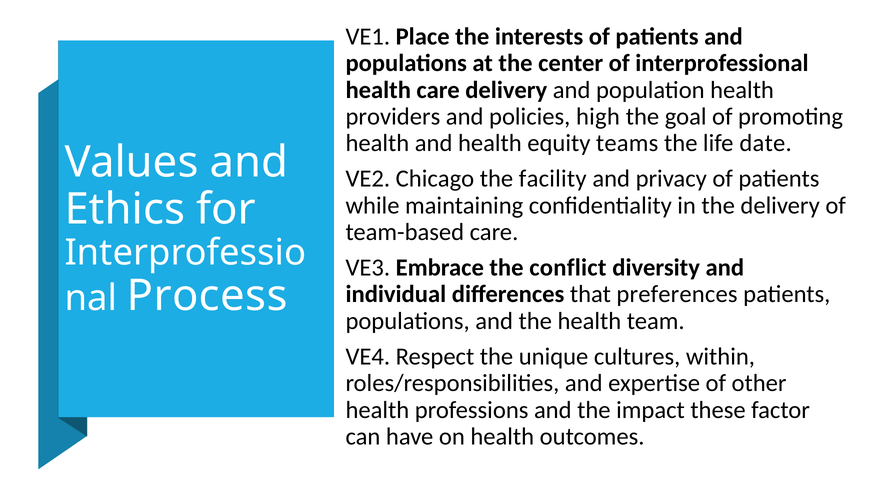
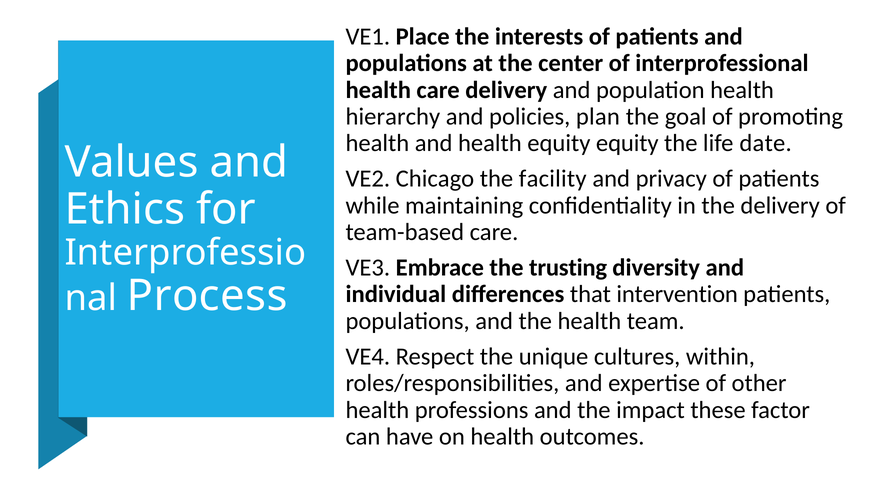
providers: providers -> hierarchy
high: high -> plan
equity teams: teams -> equity
conflict: conflict -> trusting
preferences: preferences -> intervention
